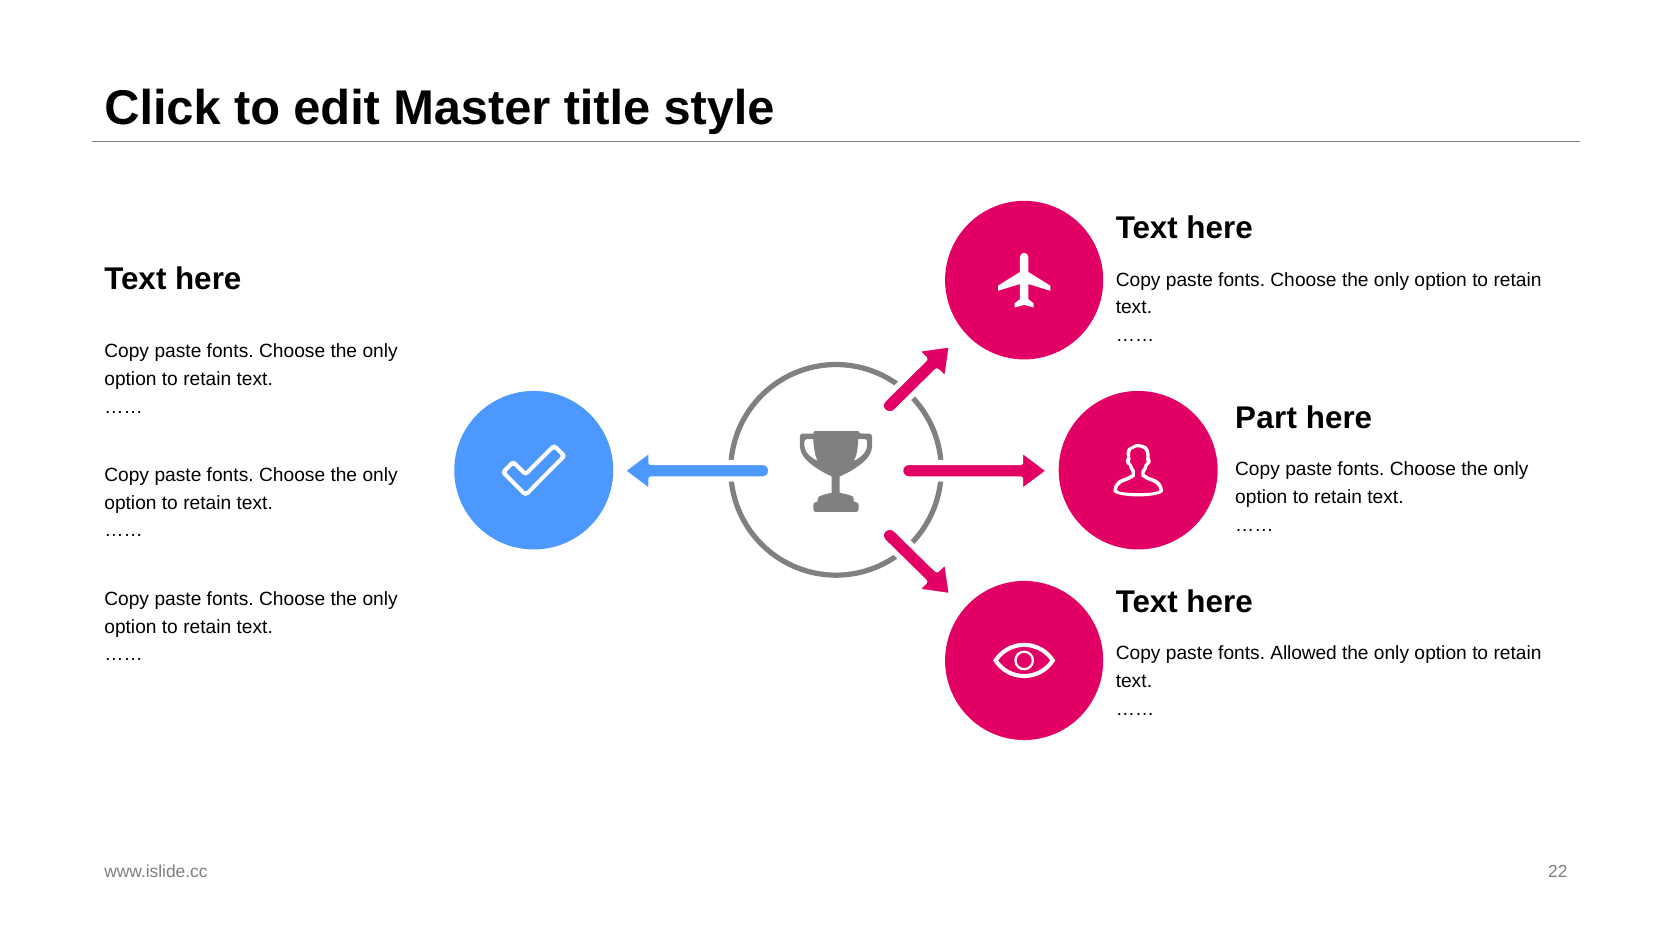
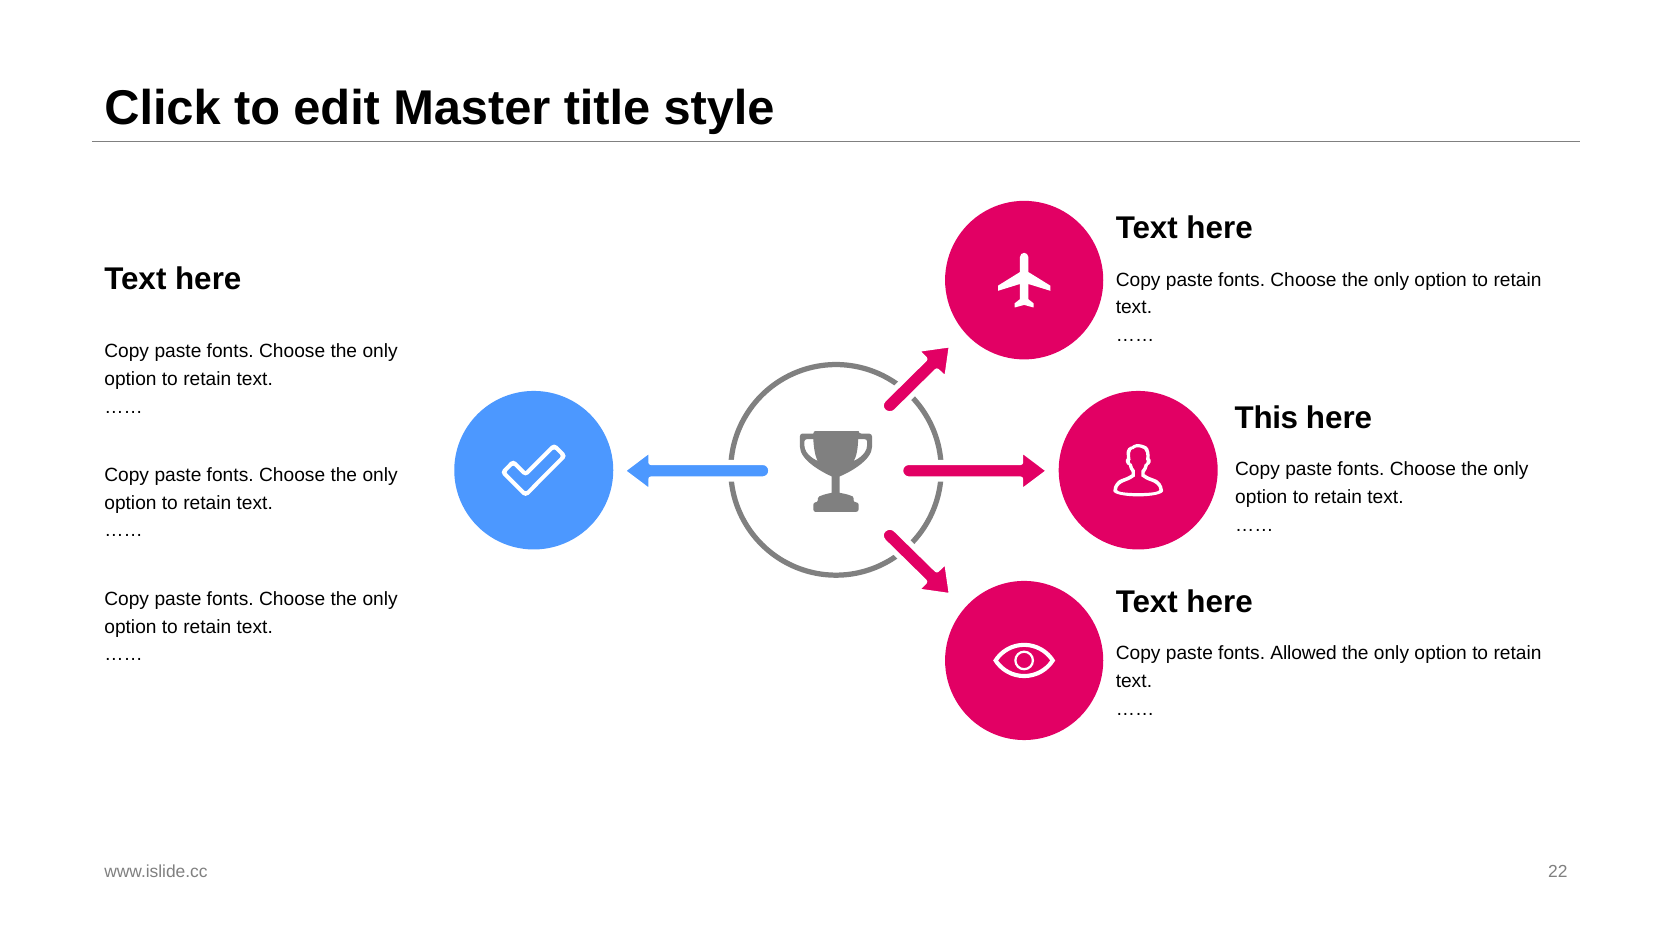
Part: Part -> This
